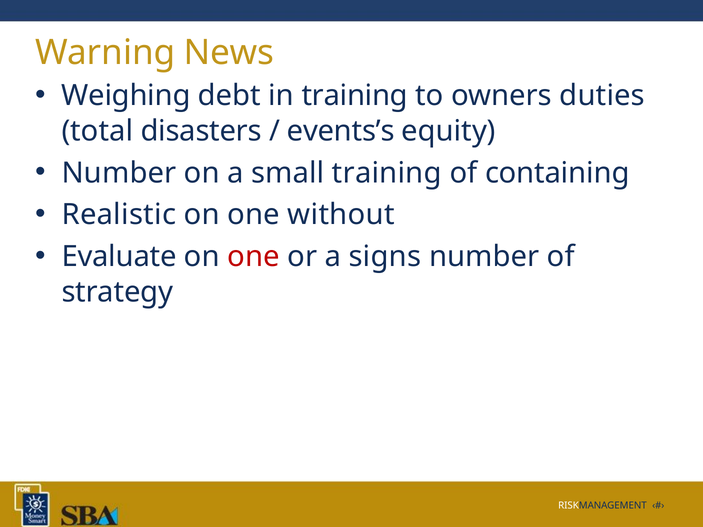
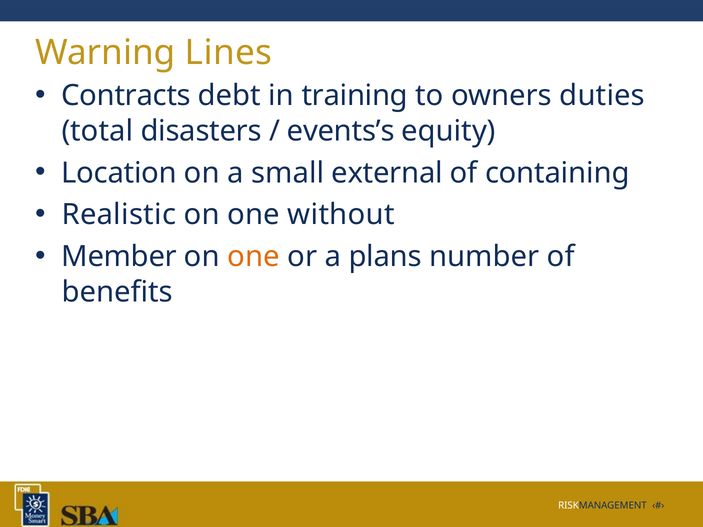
News: News -> Lines
Weighing: Weighing -> Contracts
Number at (119, 173): Number -> Location
small training: training -> external
Evaluate: Evaluate -> Member
one at (254, 257) colour: red -> orange
signs: signs -> plans
strategy: strategy -> benefits
